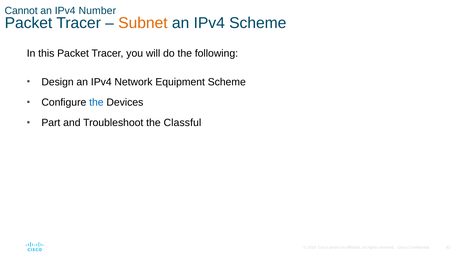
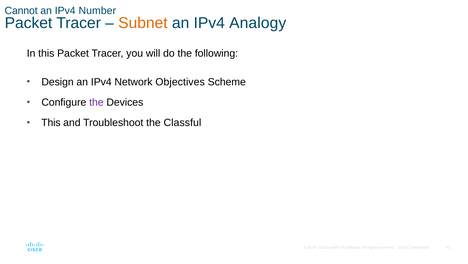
IPv4 Scheme: Scheme -> Analogy
Equipment: Equipment -> Objectives
the at (96, 102) colour: blue -> purple
Part at (51, 123): Part -> This
